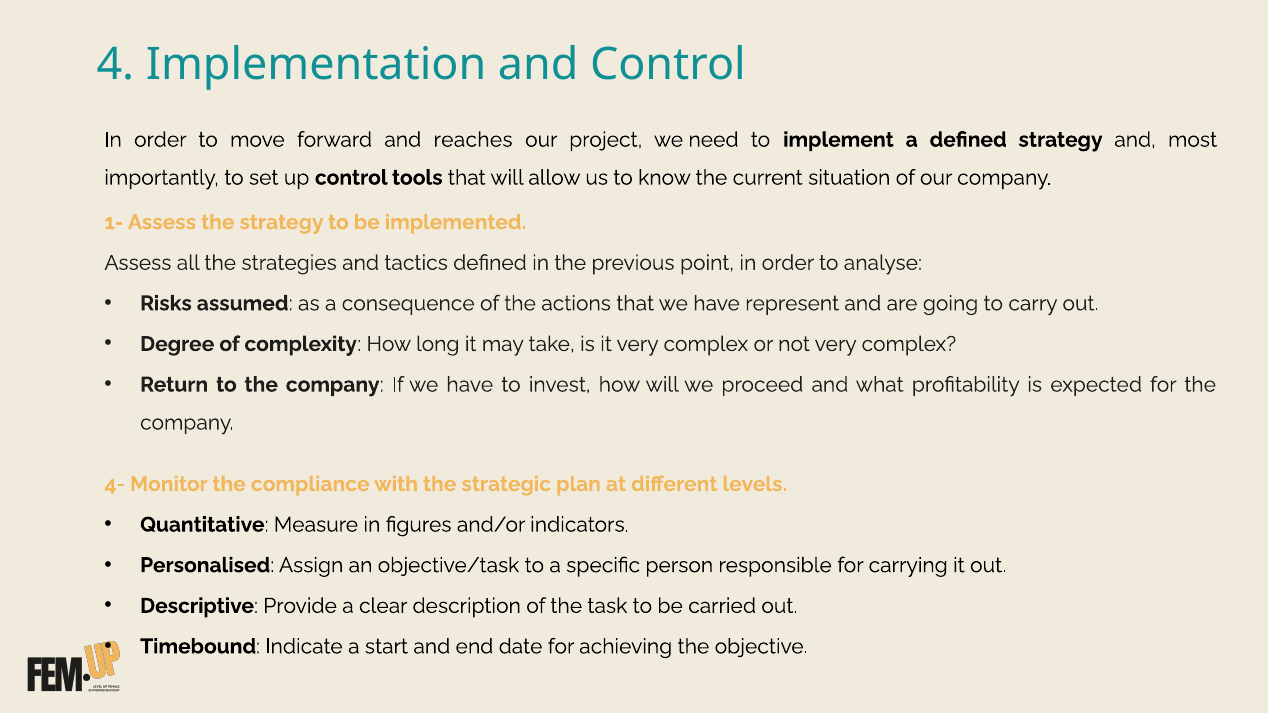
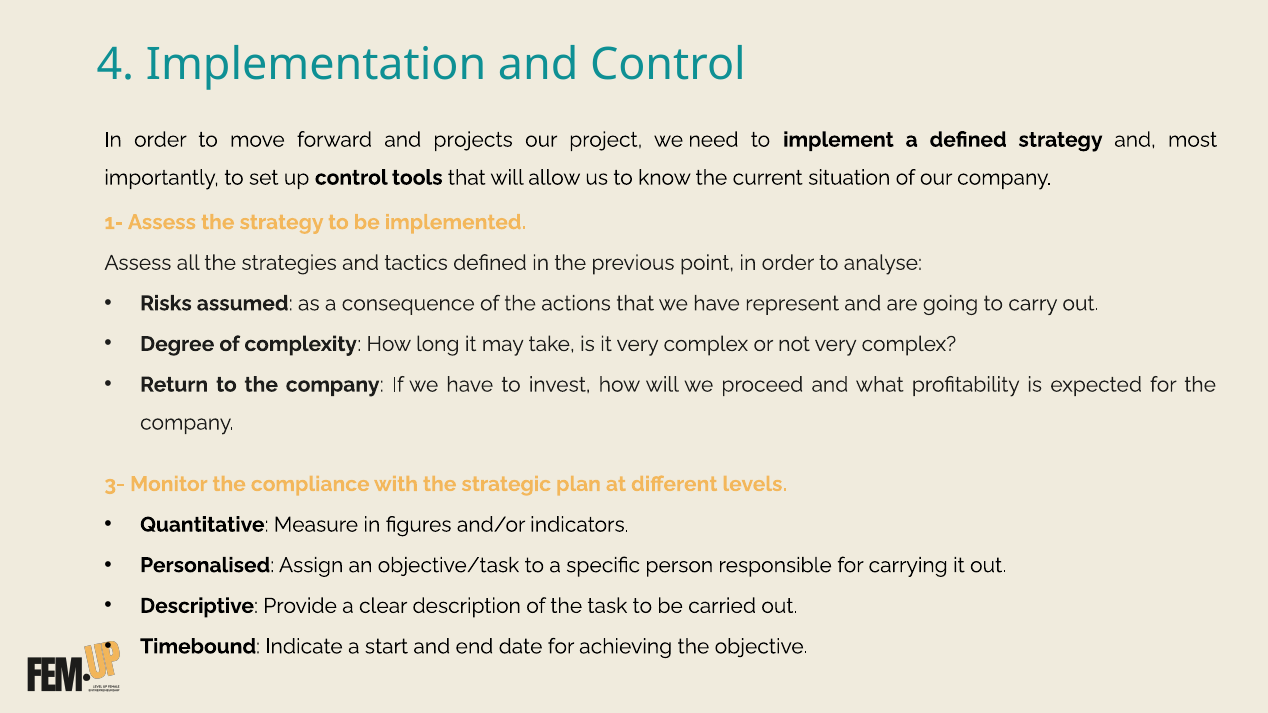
reaches: reaches -> projects
4-: 4- -> 3-
